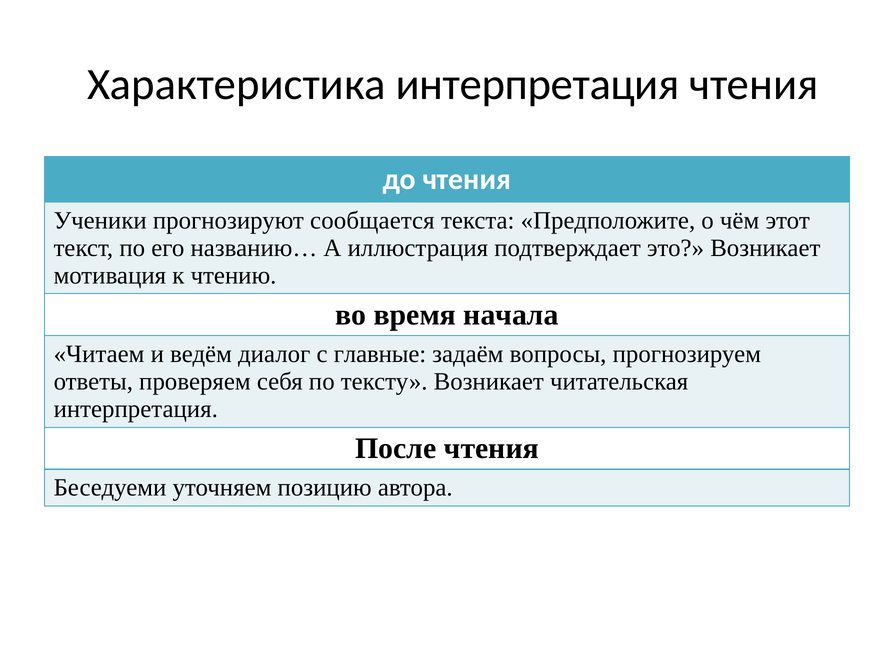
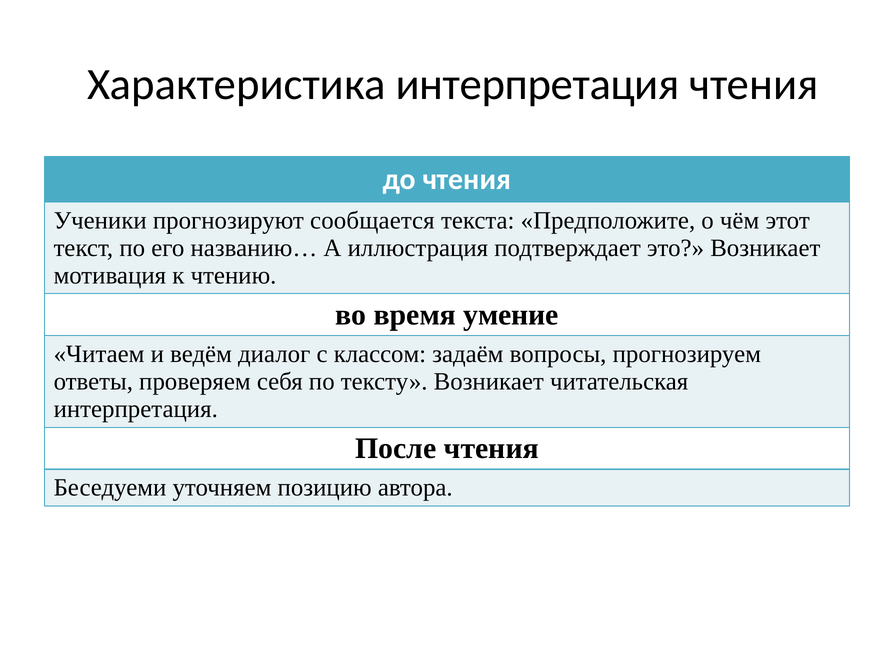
начала: начала -> умение
главные: главные -> классом
